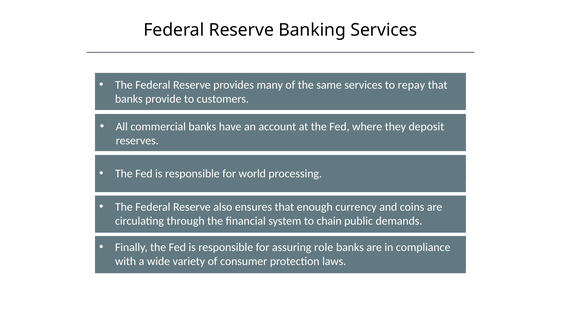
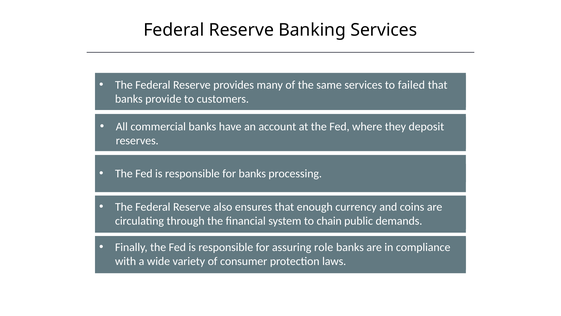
repay: repay -> failed
for world: world -> banks
